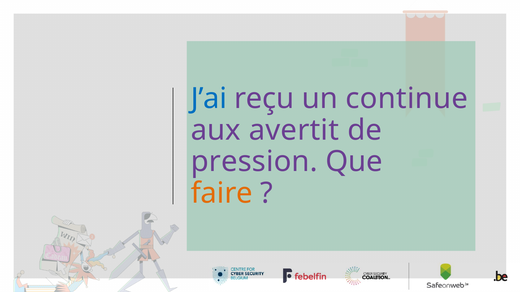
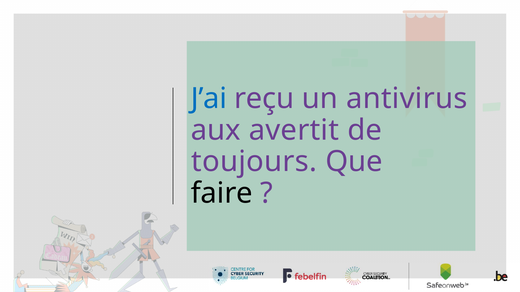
continue: continue -> antivirus
pression: pression -> toujours
faire colour: orange -> black
